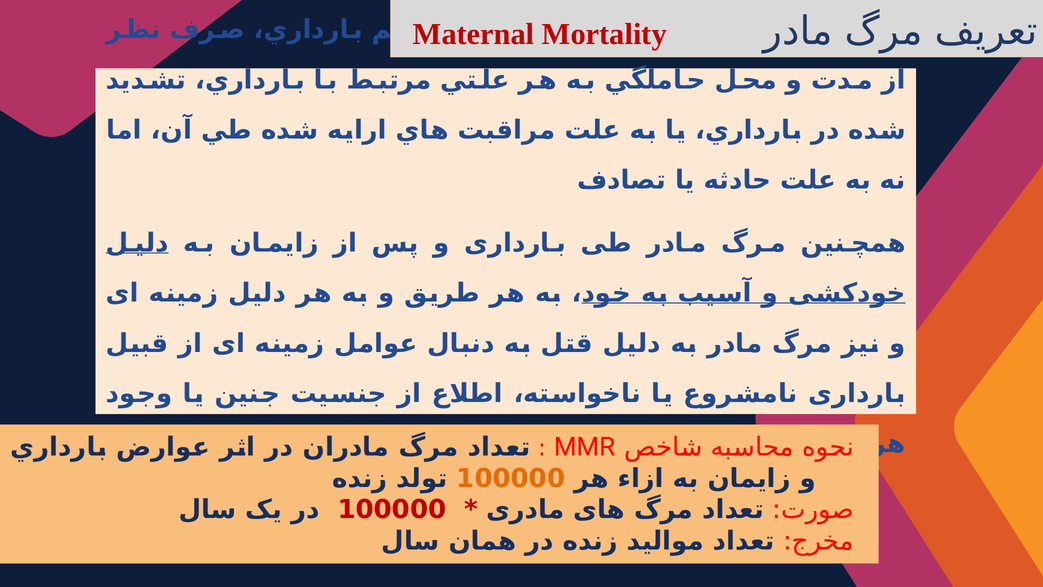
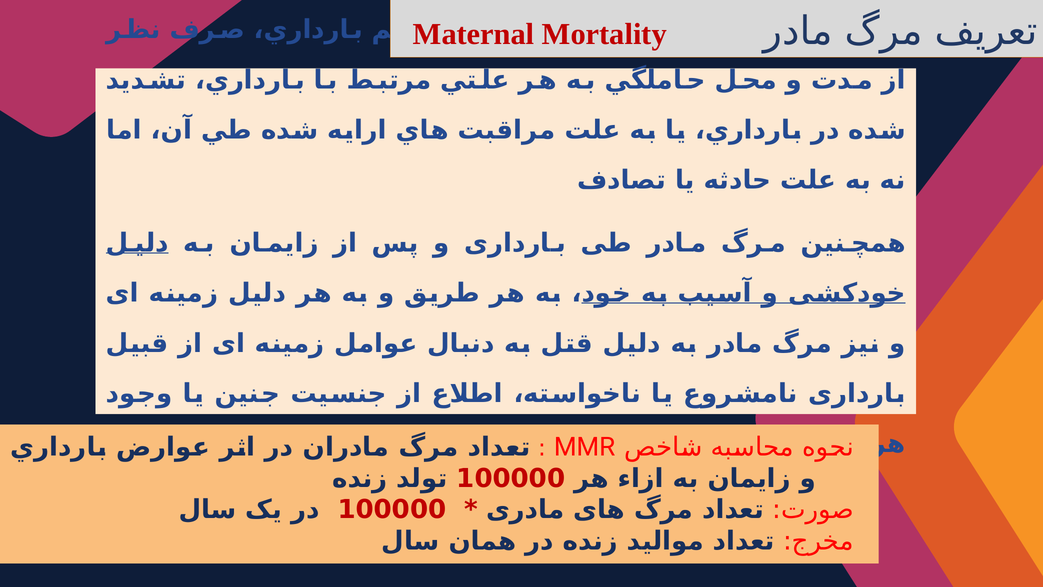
100000 at (511, 478) colour: orange -> red
